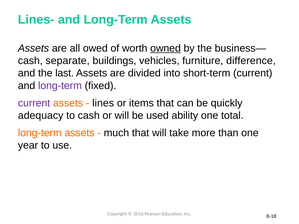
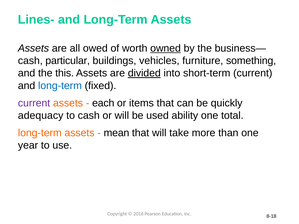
separate: separate -> particular
difference: difference -> something
last: last -> this
divided underline: none -> present
long-term at (60, 86) colour: purple -> blue
lines: lines -> each
much: much -> mean
